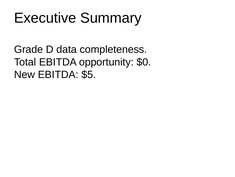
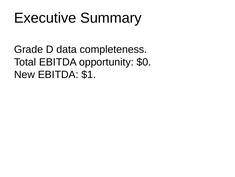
$5: $5 -> $1
